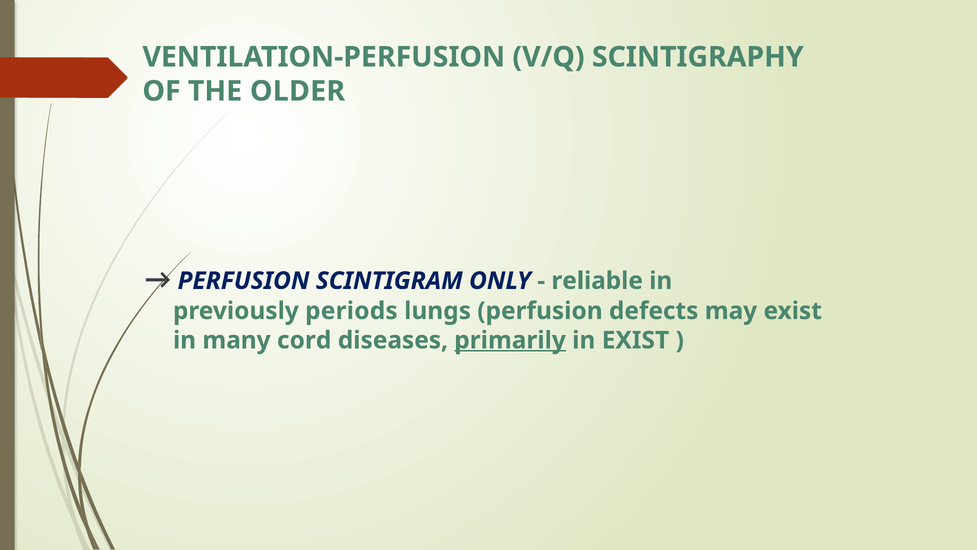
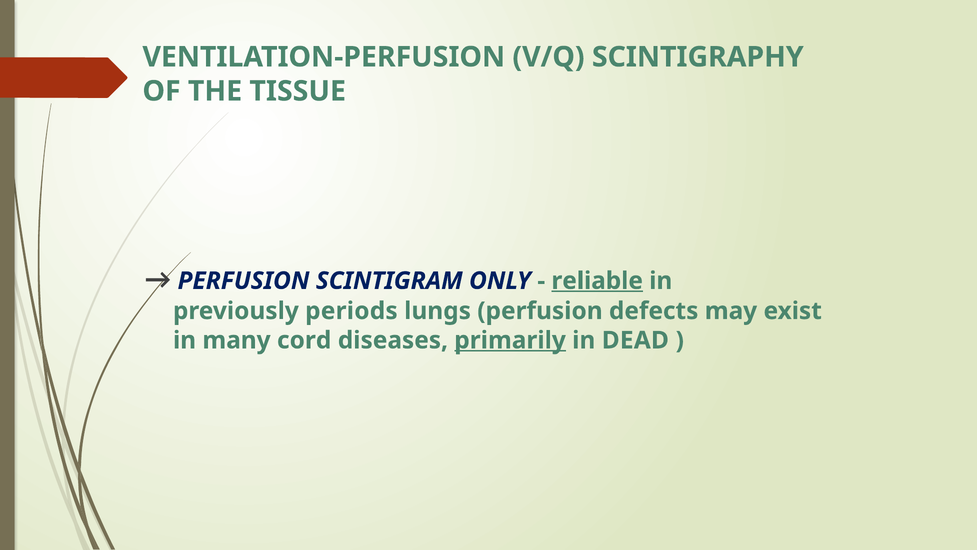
OLDER: OLDER -> TISSUE
reliable underline: none -> present
in EXIST: EXIST -> DEAD
